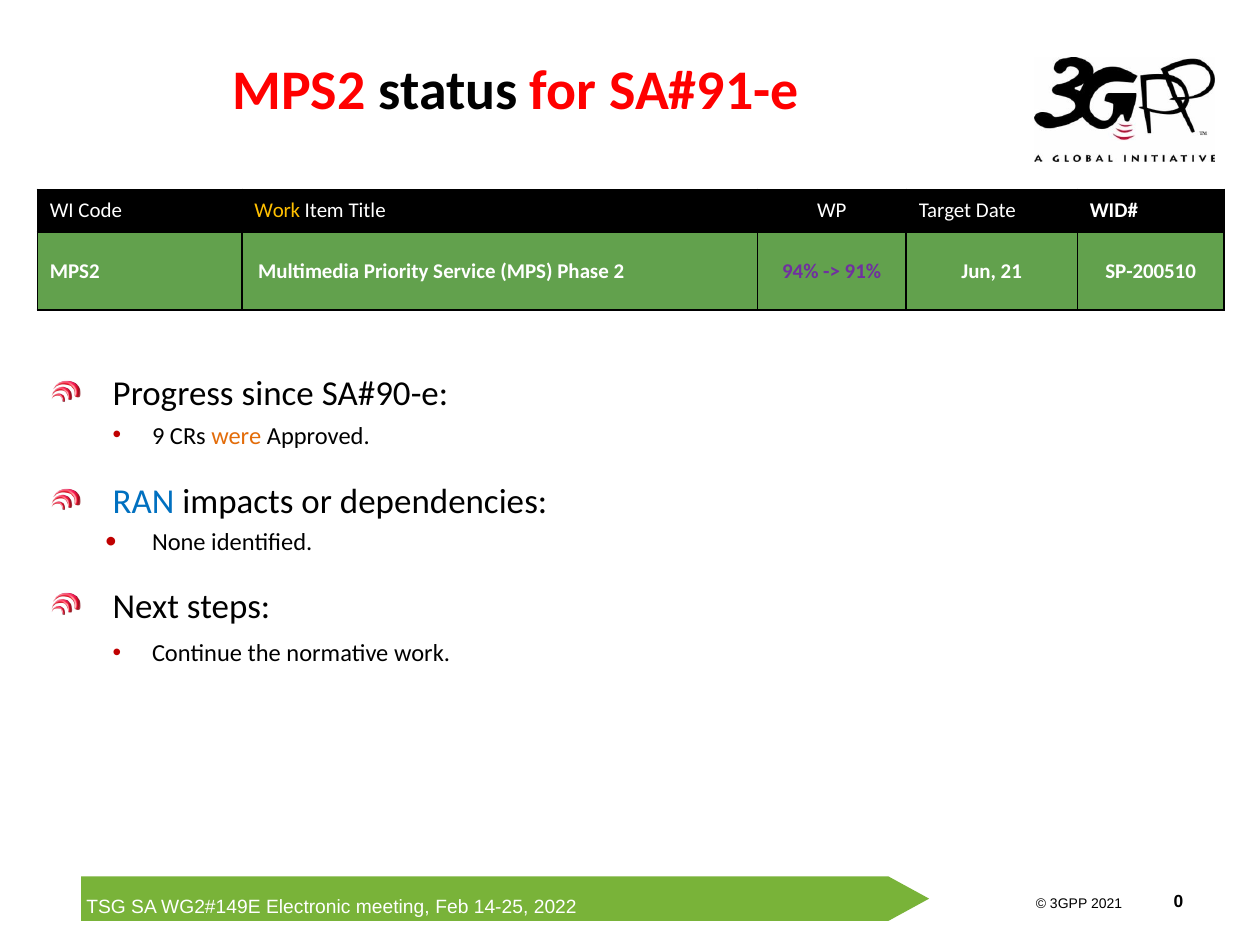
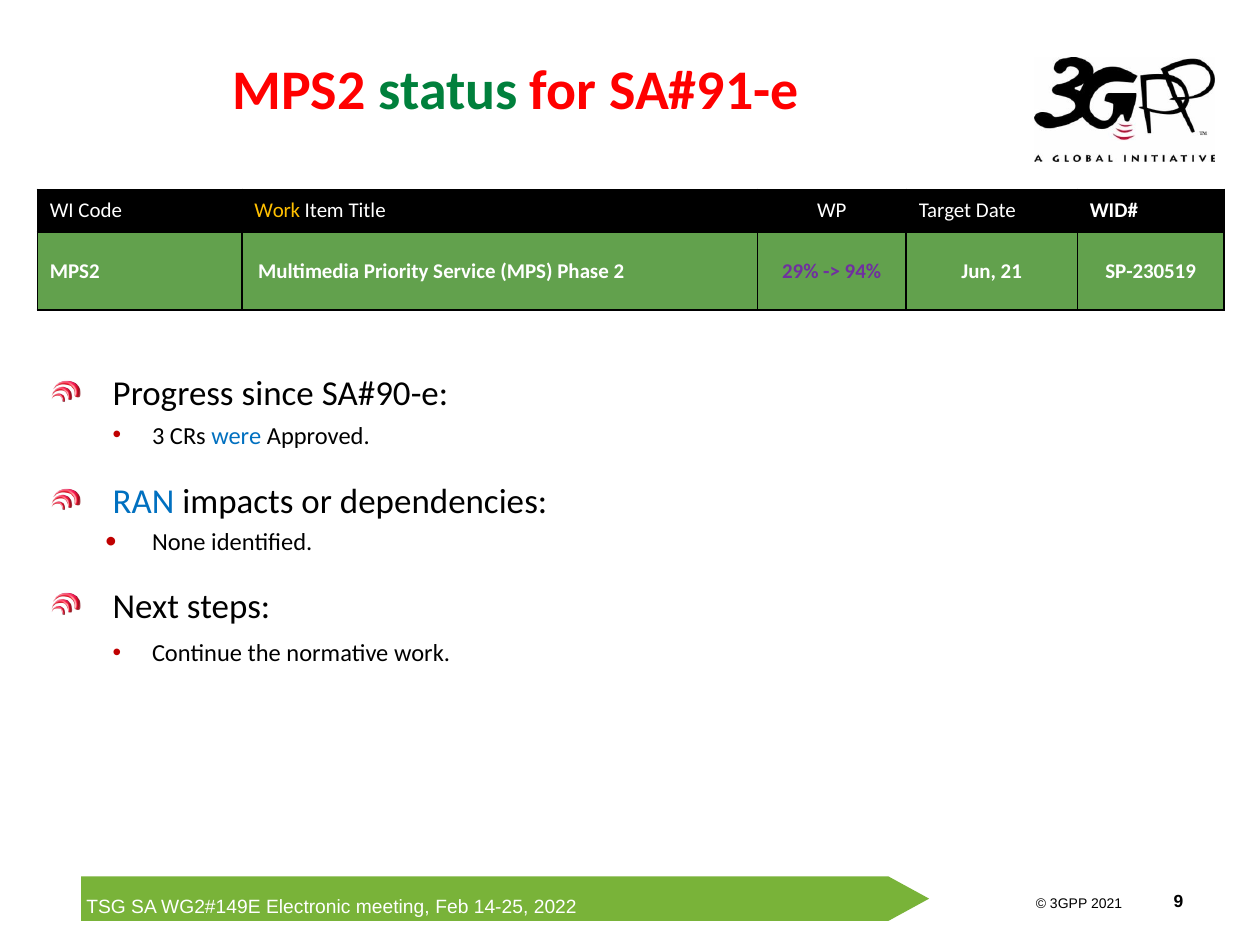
status colour: black -> green
94%: 94% -> 29%
91%: 91% -> 94%
SP-200510: SP-200510 -> SP-230519
9: 9 -> 3
were colour: orange -> blue
0: 0 -> 9
